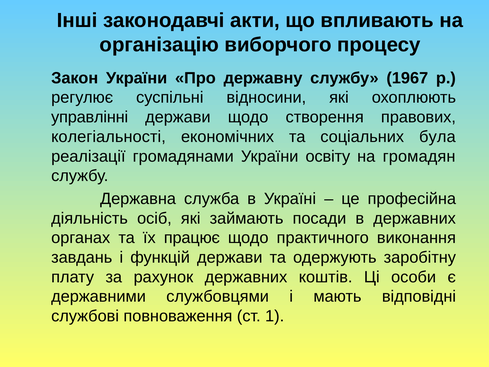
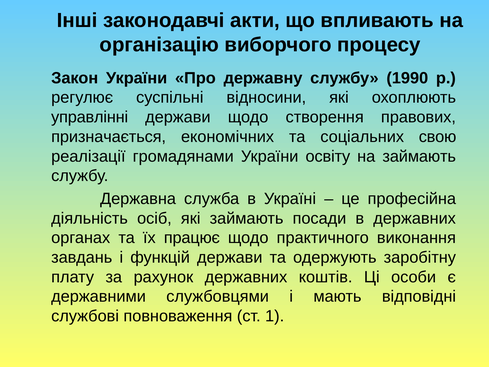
1967: 1967 -> 1990
колегіальності: колегіальності -> призначається
була: була -> свою
на громадян: громадян -> займають
